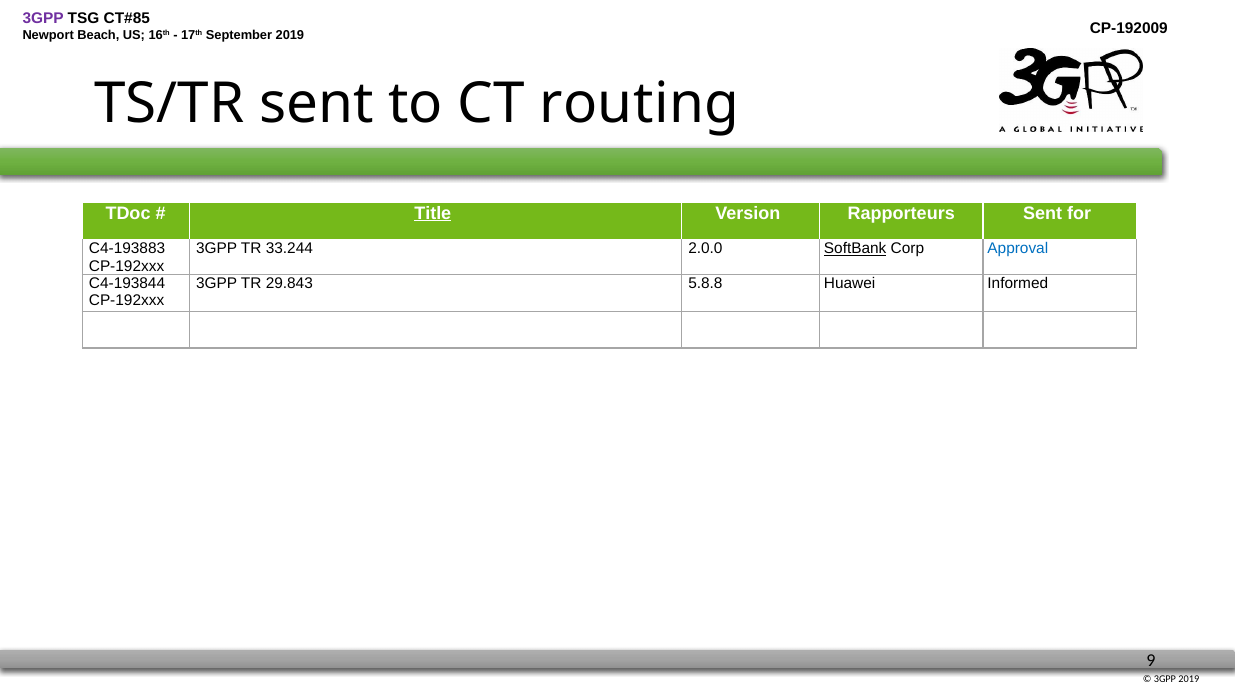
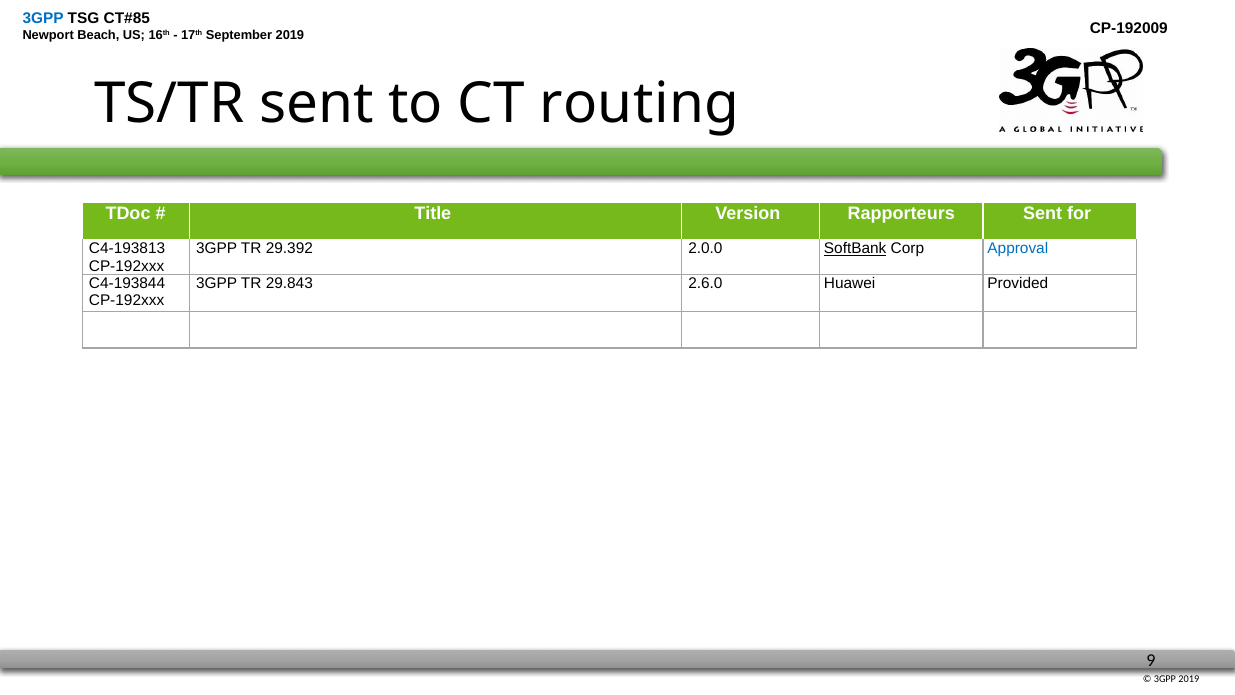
3GPP at (43, 19) colour: purple -> blue
Title underline: present -> none
C4-193883: C4-193883 -> C4-193813
33.244: 33.244 -> 29.392
5.8.8: 5.8.8 -> 2.6.0
Informed: Informed -> Provided
